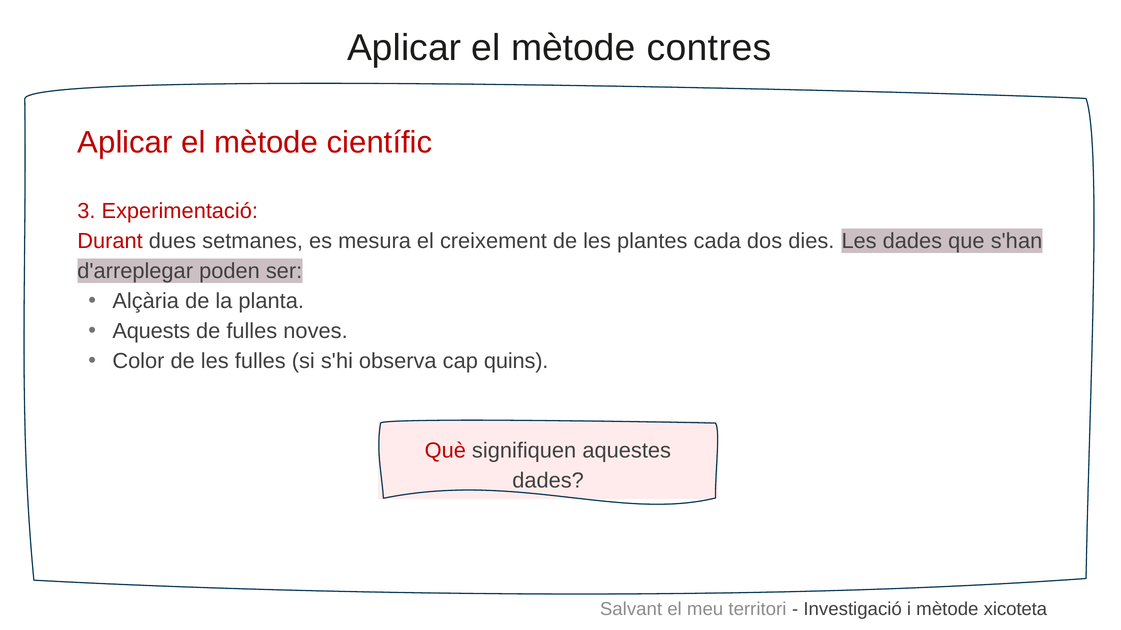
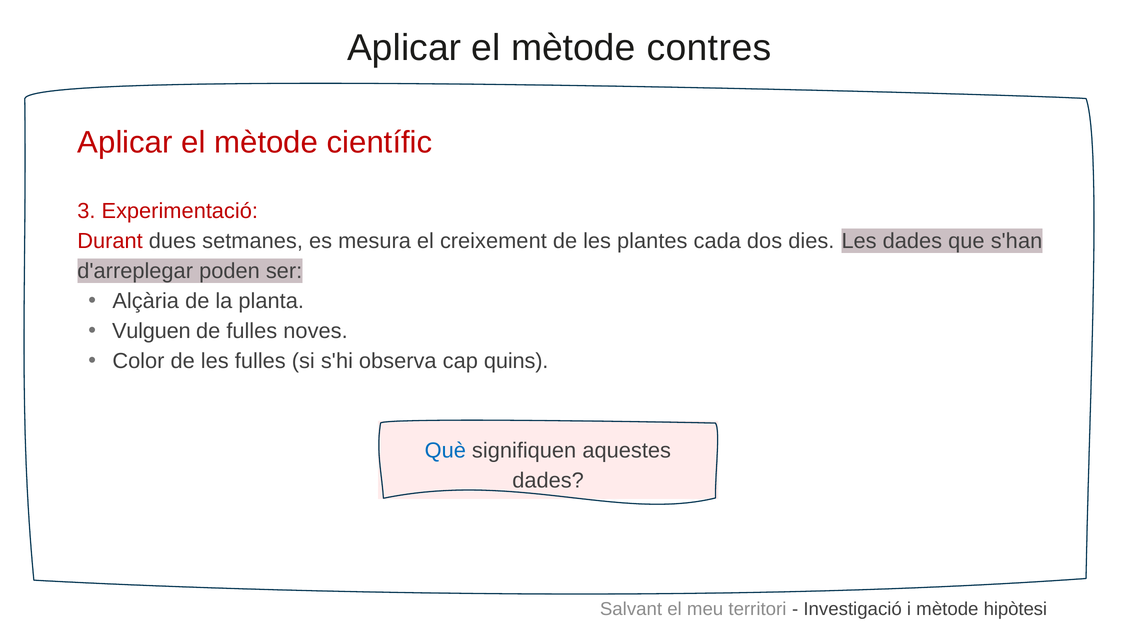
Aquests: Aquests -> Vulguen
Què colour: red -> blue
xicoteta: xicoteta -> hipòtesi
